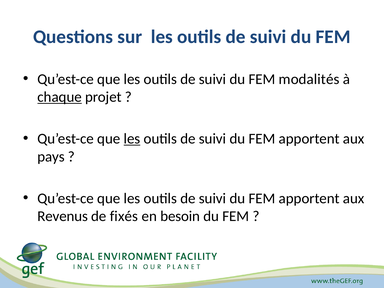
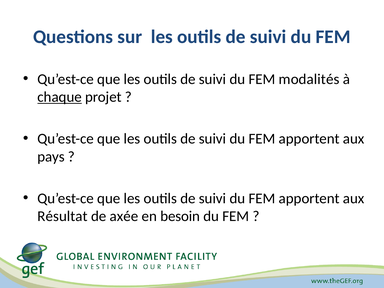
les at (132, 139) underline: present -> none
Revenus: Revenus -> Résultat
fixés: fixés -> axée
